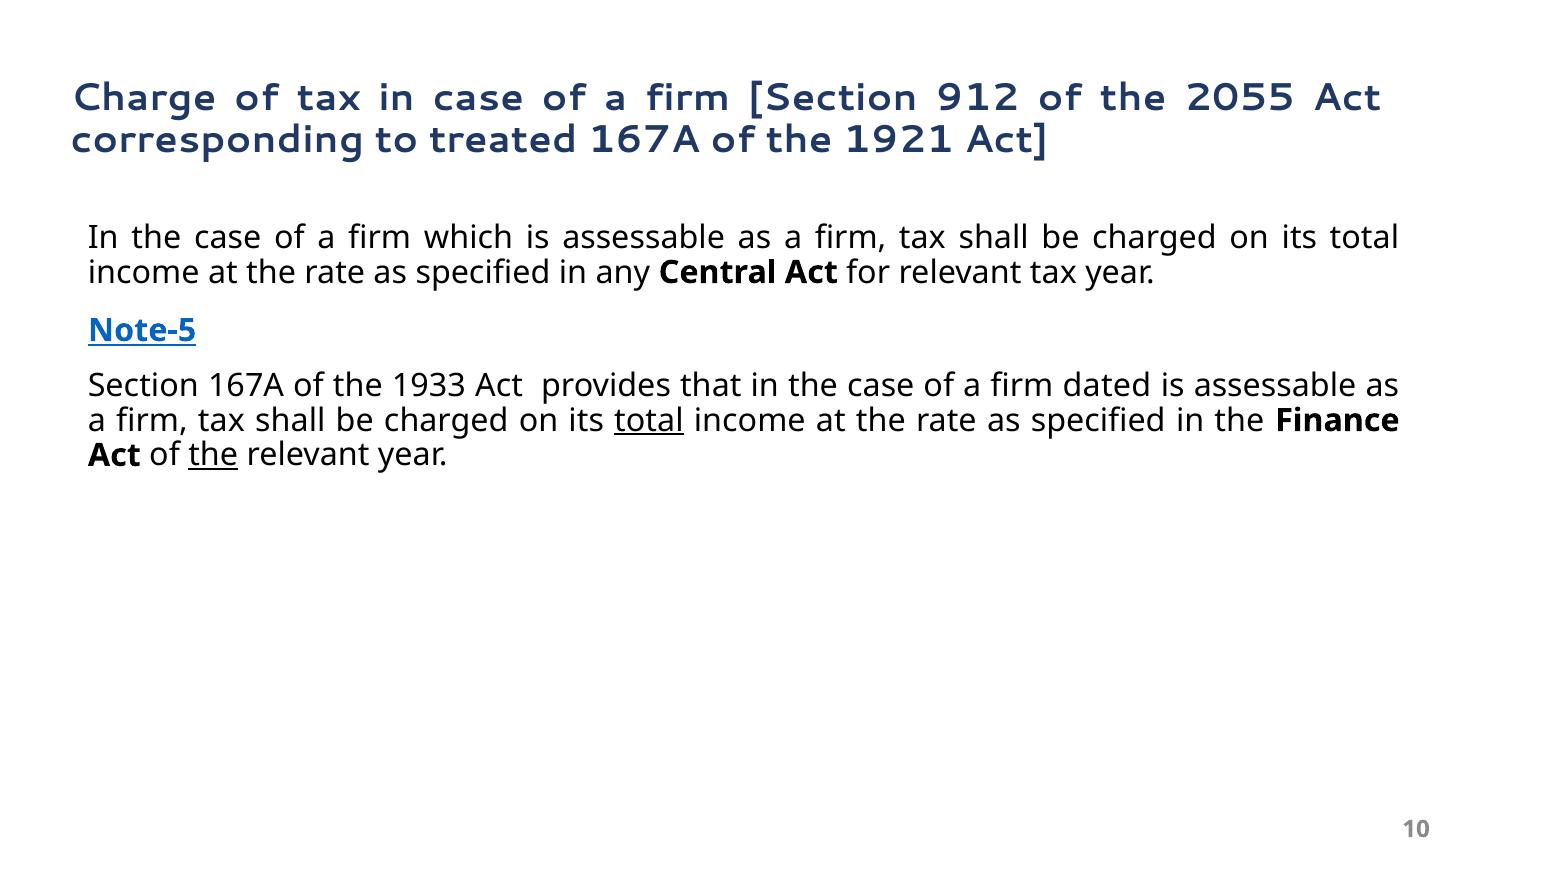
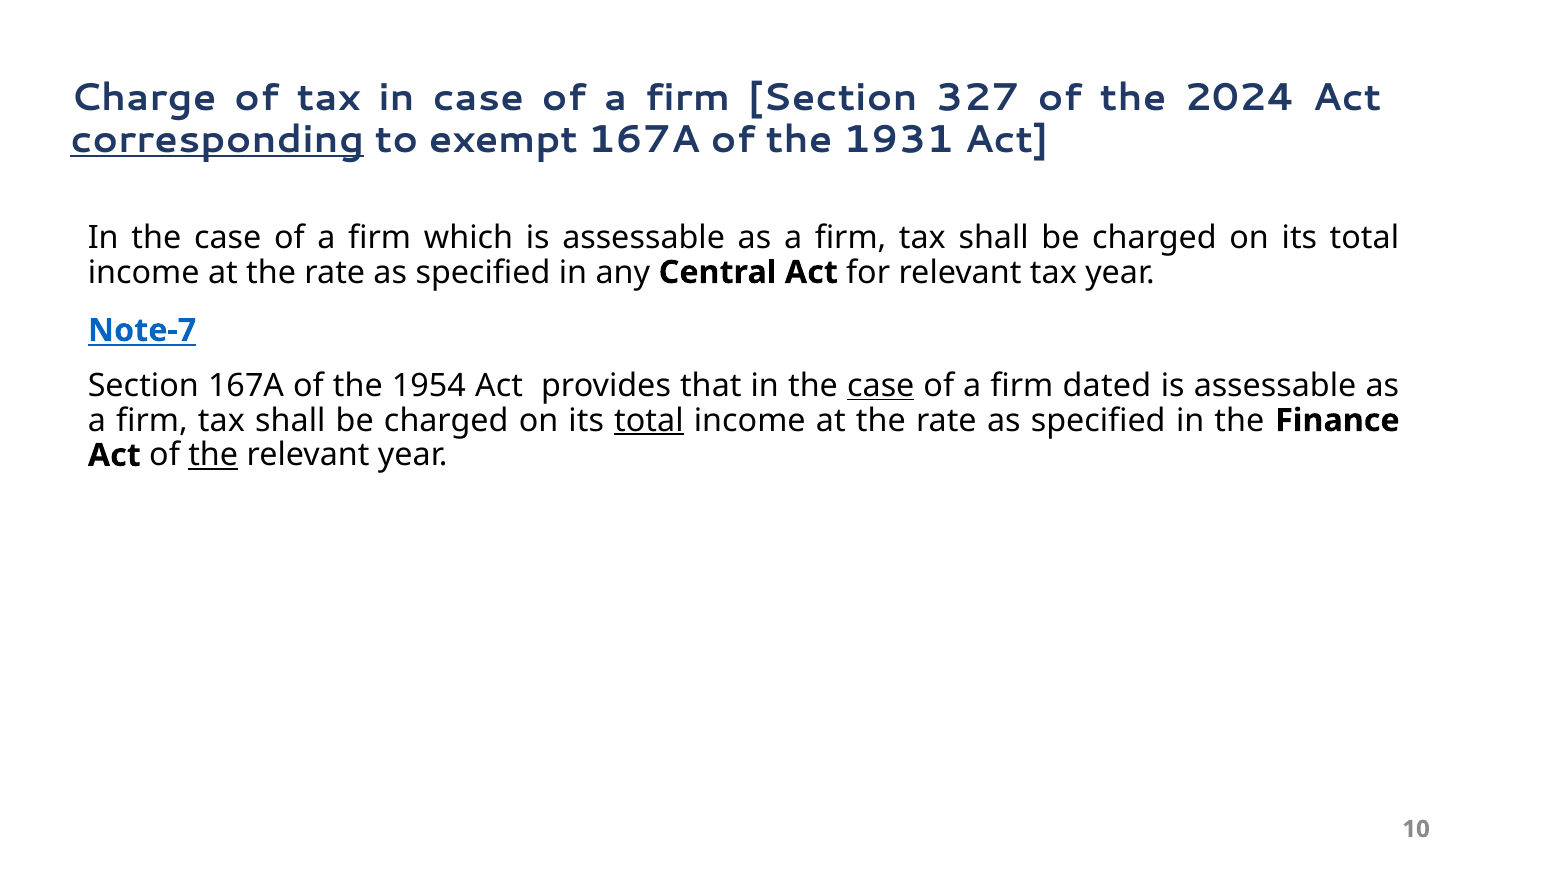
912: 912 -> 327
2055: 2055 -> 2024
corresponding underline: none -> present
treated: treated -> exempt
1921: 1921 -> 1931
Note-5: Note-5 -> Note-7
1933: 1933 -> 1954
case at (881, 386) underline: none -> present
